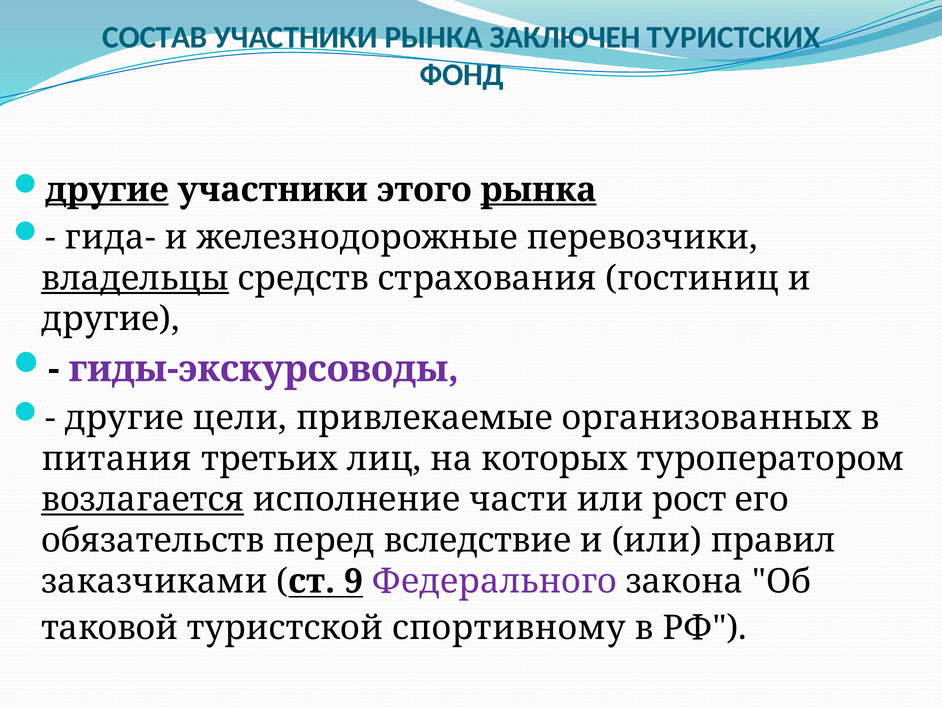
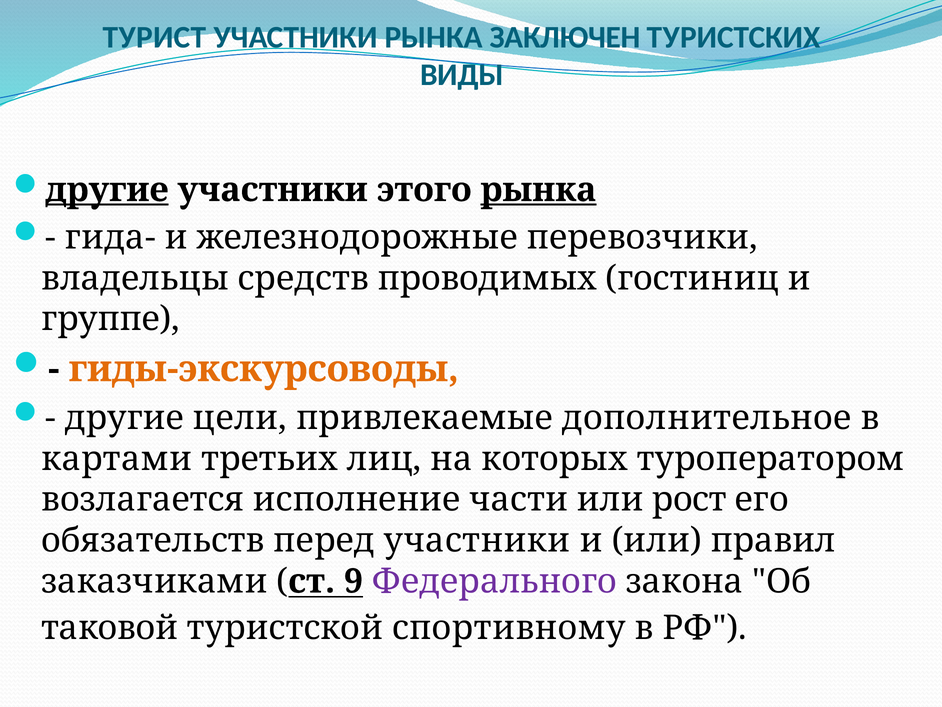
СОСТАВ: СОСТАВ -> ТУРИСТ
ФОНД: ФОНД -> ВИДЫ
владельцы underline: present -> none
страхования: страхования -> проводимых
другие at (110, 319): другие -> группе
гиды-экскурсоводы colour: purple -> orange
организованных: организованных -> дополнительное
питания: питания -> картами
возлагается underline: present -> none
перед вследствие: вследствие -> участники
